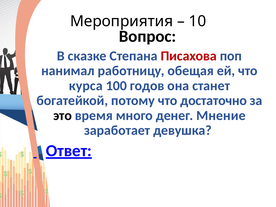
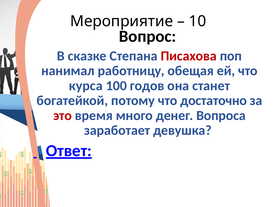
Мероприятия: Мероприятия -> Мероприятие
это colour: black -> red
Мнение: Мнение -> Вопроса
